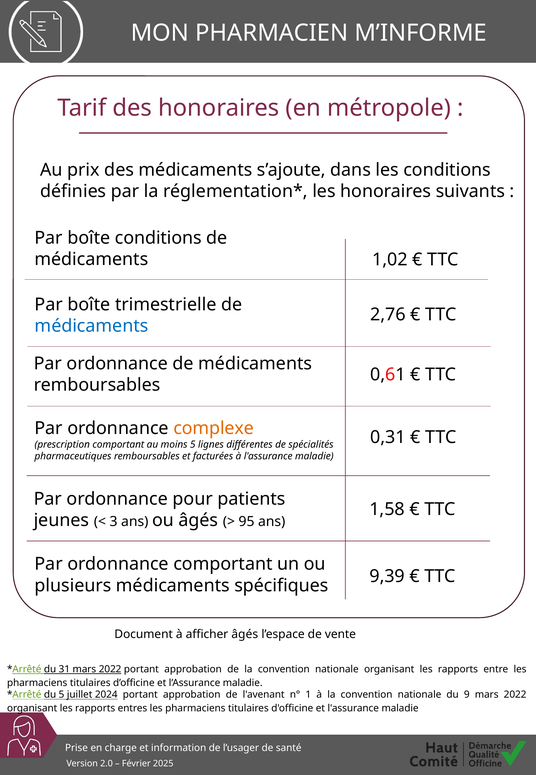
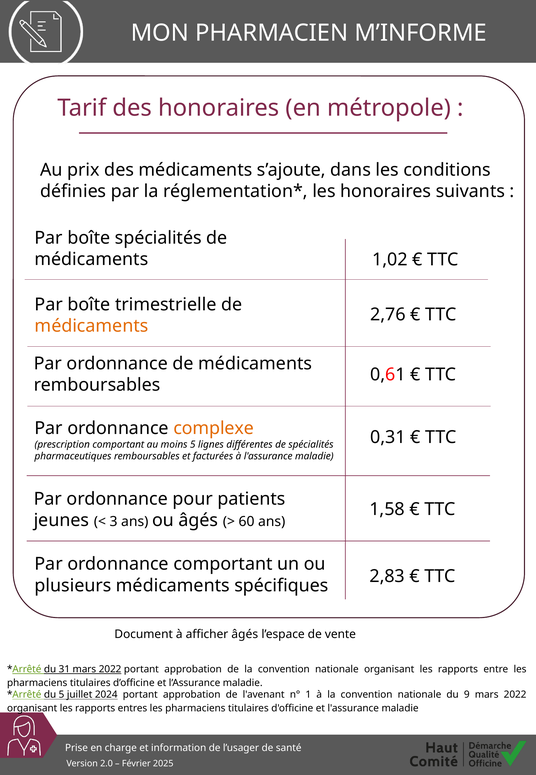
boîte conditions: conditions -> spécialités
médicaments at (92, 326) colour: blue -> orange
95: 95 -> 60
9,39: 9,39 -> 2,83
